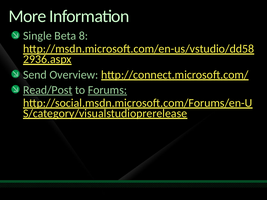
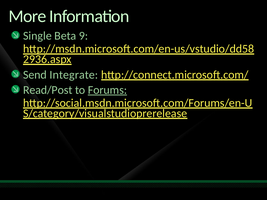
8: 8 -> 9
Overview: Overview -> Integrate
Read/Post underline: present -> none
